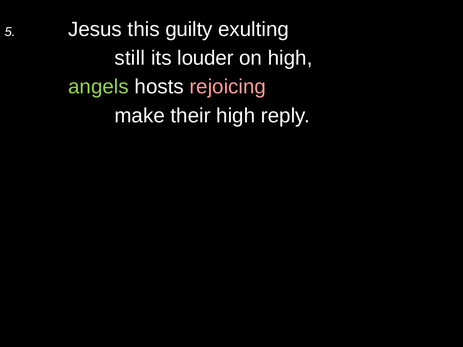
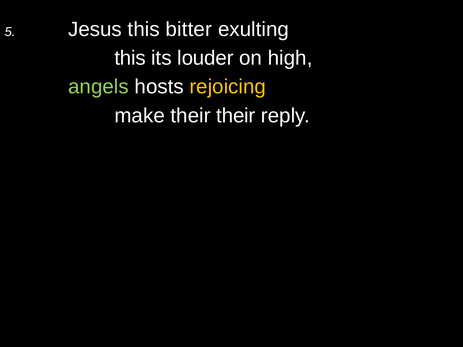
guilty: guilty -> bitter
still at (130, 58): still -> this
rejoicing colour: pink -> yellow
their high: high -> their
